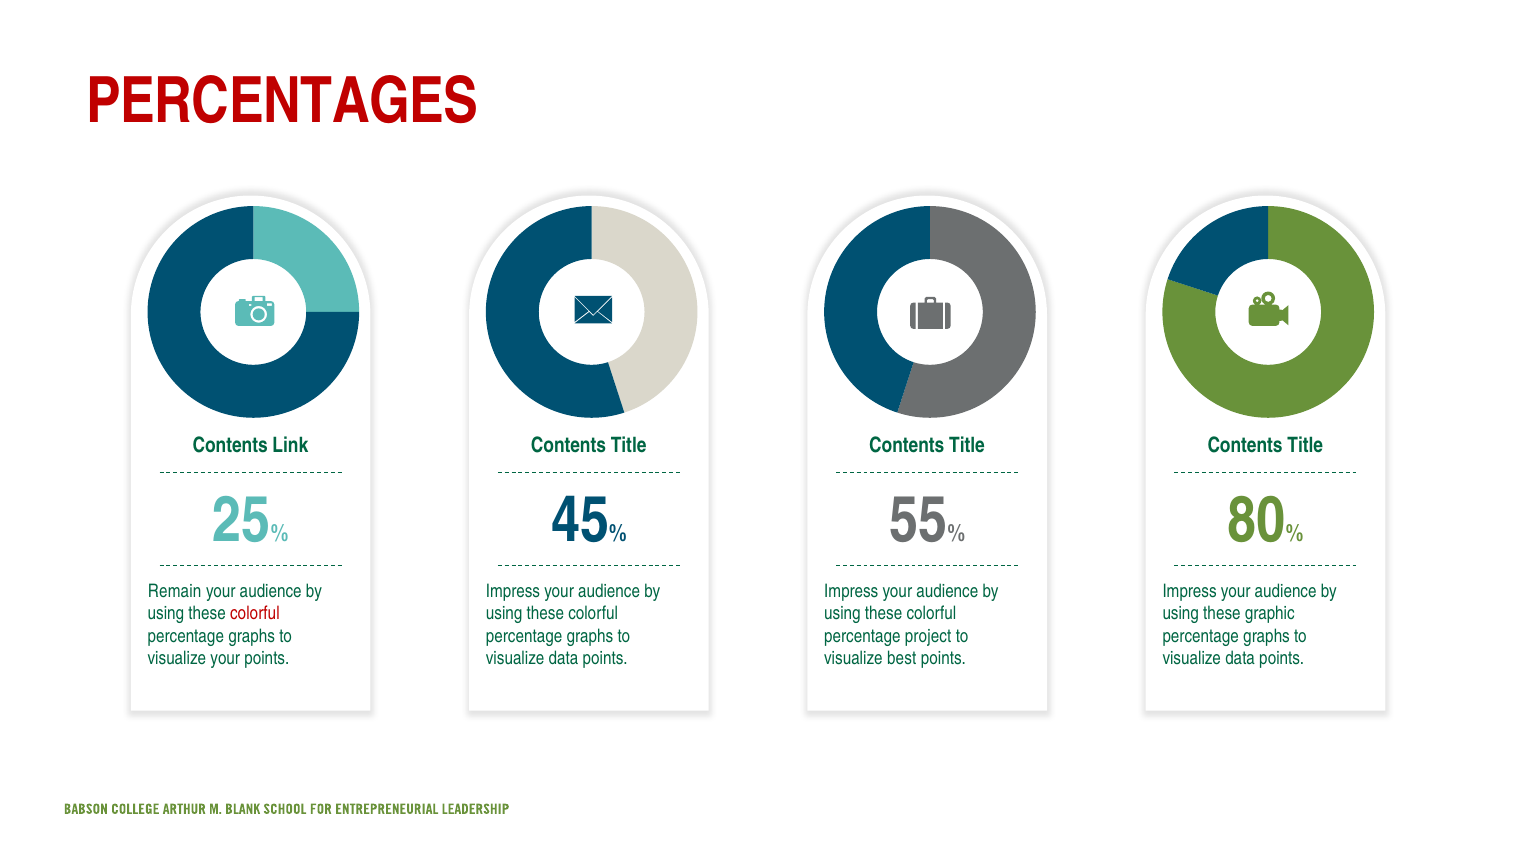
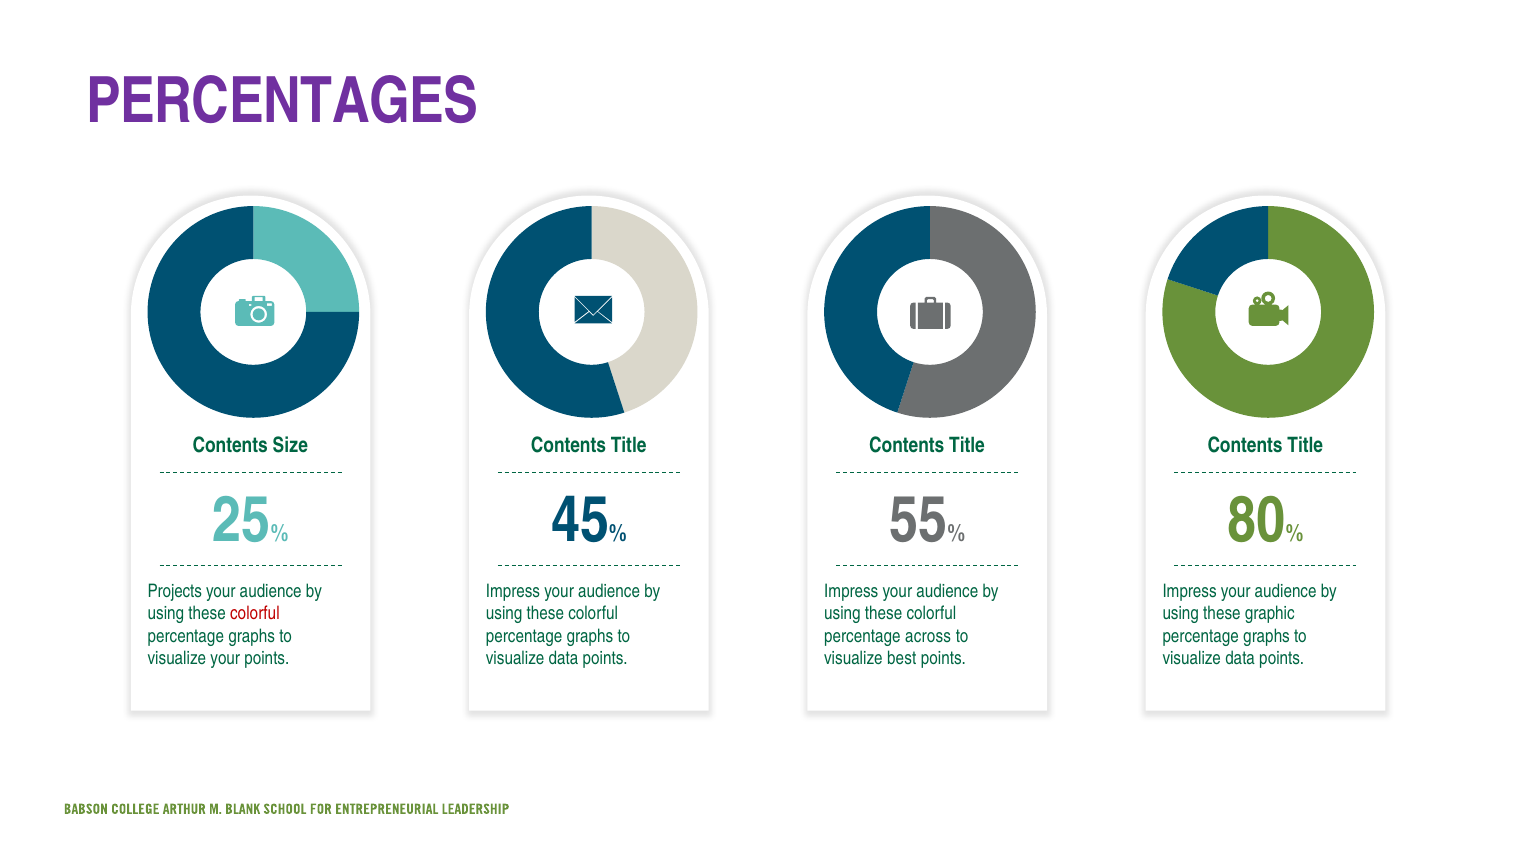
PERCENTAGES colour: red -> purple
Link: Link -> Size
Remain: Remain -> Projects
project: project -> across
